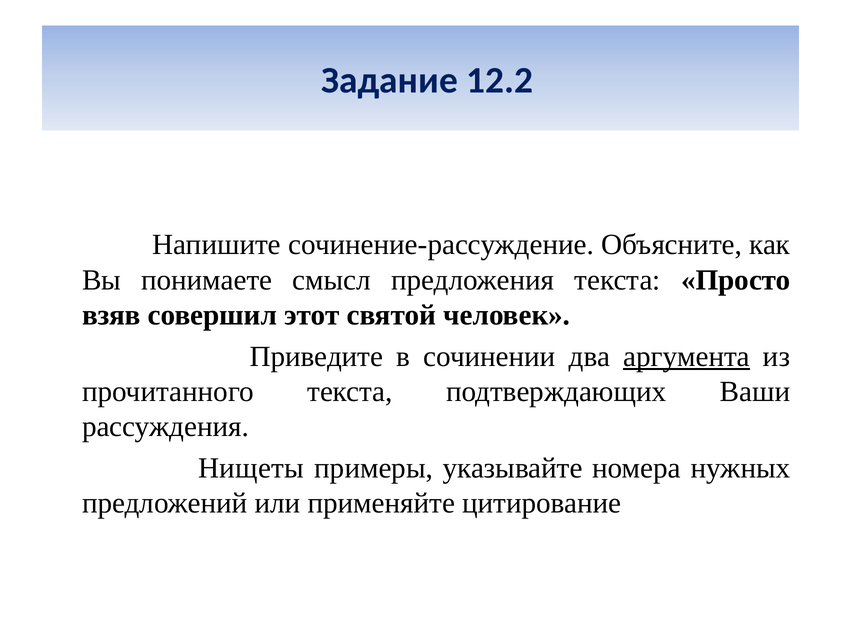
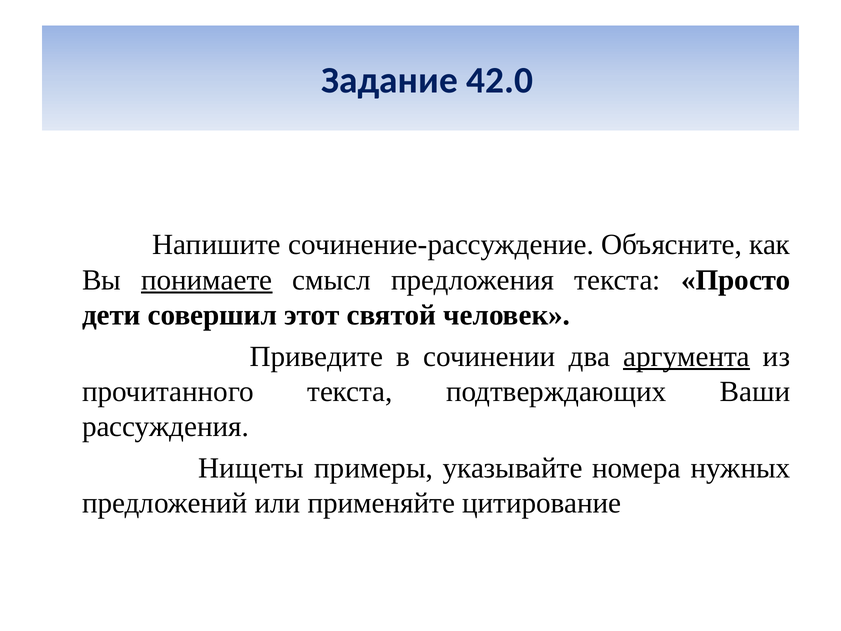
12.2: 12.2 -> 42.0
понимаете underline: none -> present
взяв: взяв -> дети
